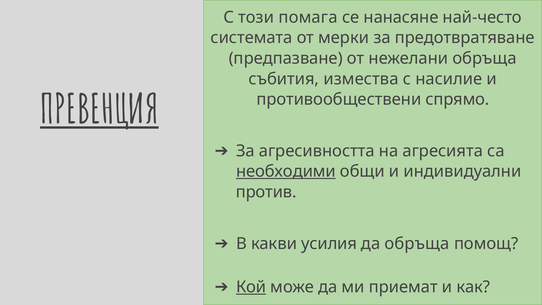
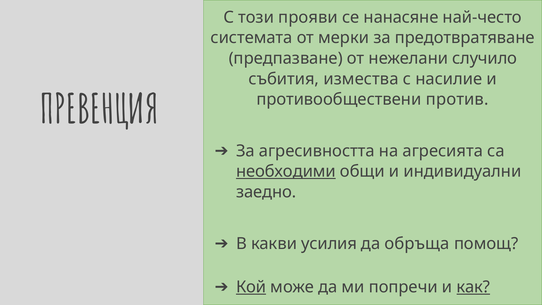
помага: помага -> прояви
нежелани обръща: обръща -> случило
ПРЕВЕНЦИЯ underline: present -> none
спрямо: спрямо -> против
против: против -> заедно
приемат: приемат -> попречи
как underline: none -> present
